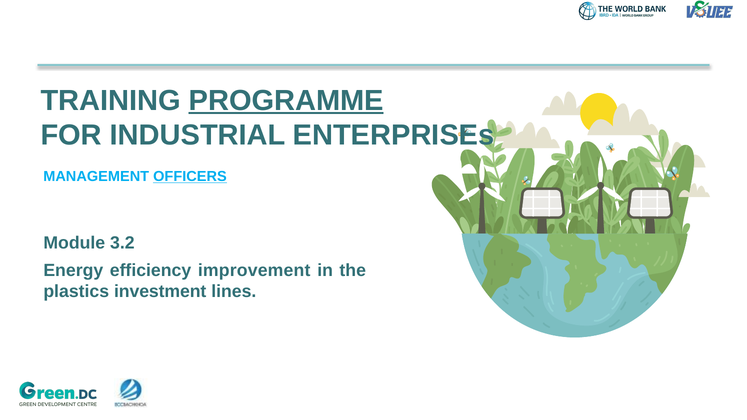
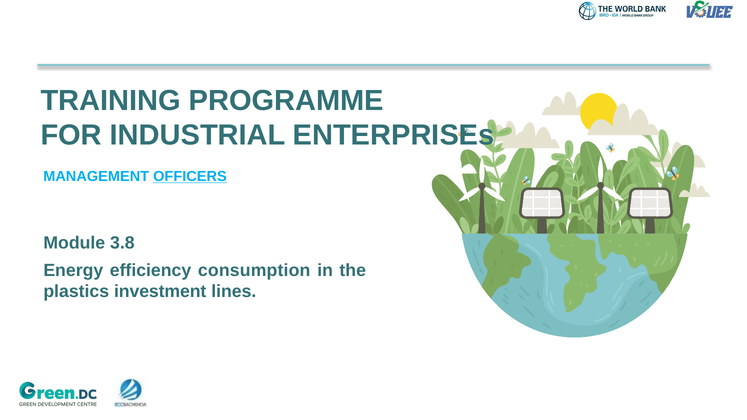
PROGRAMME underline: present -> none
3.2: 3.2 -> 3.8
improvement: improvement -> consumption
